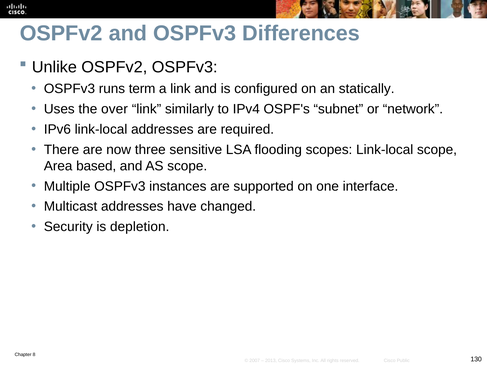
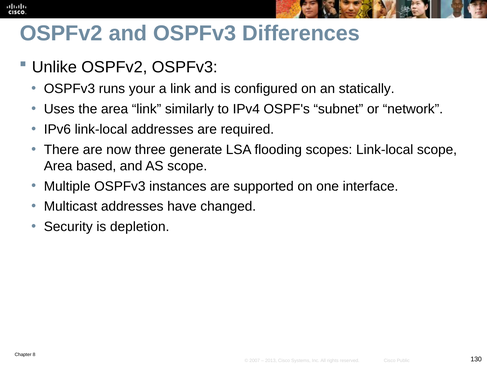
term: term -> your
the over: over -> area
sensitive: sensitive -> generate
